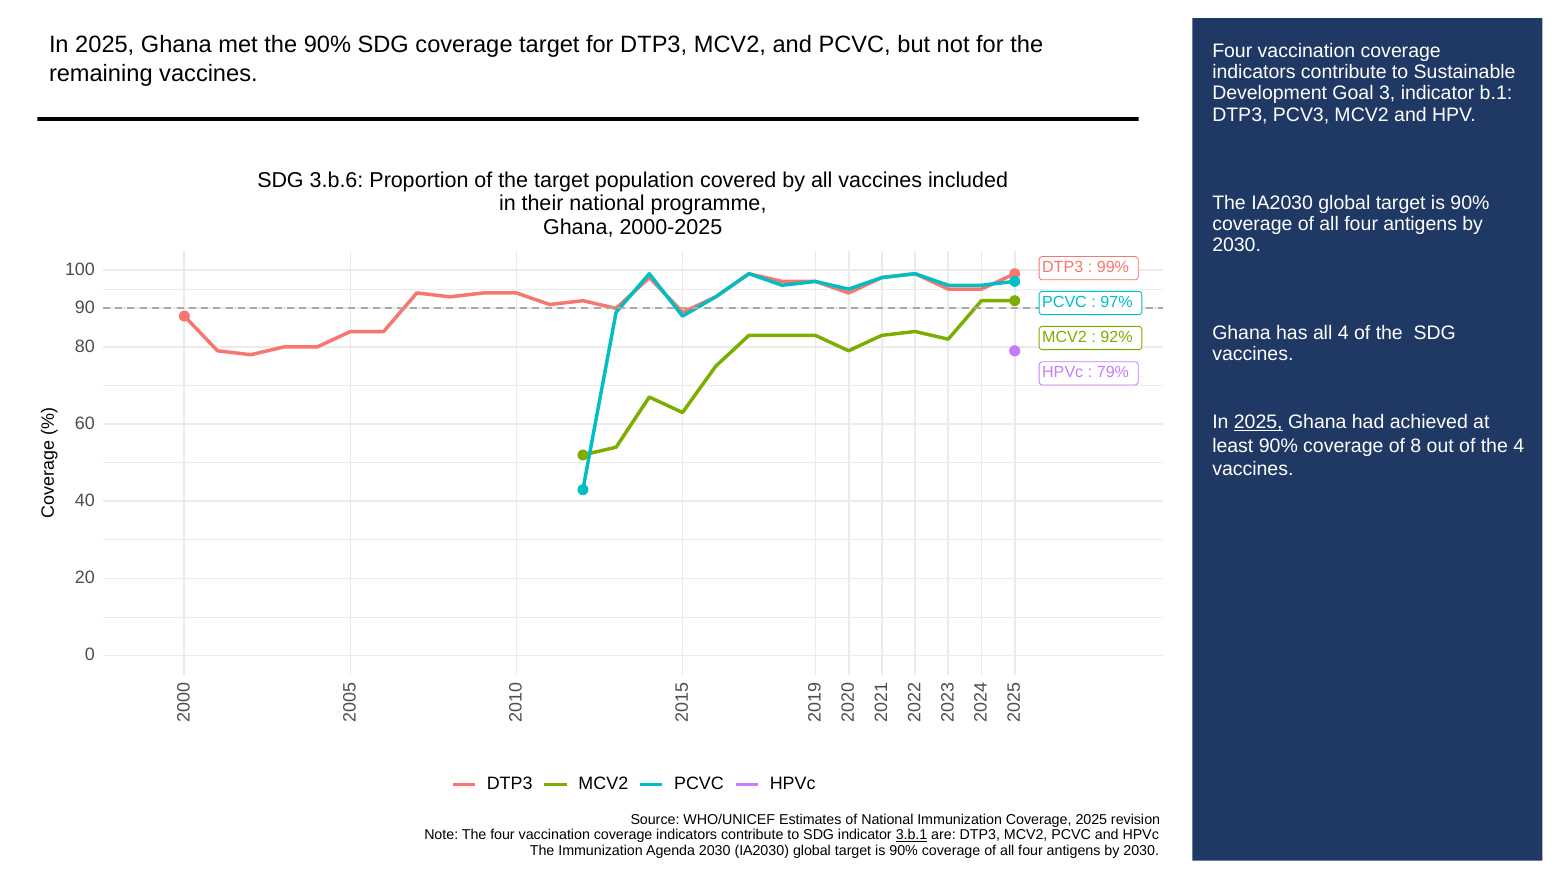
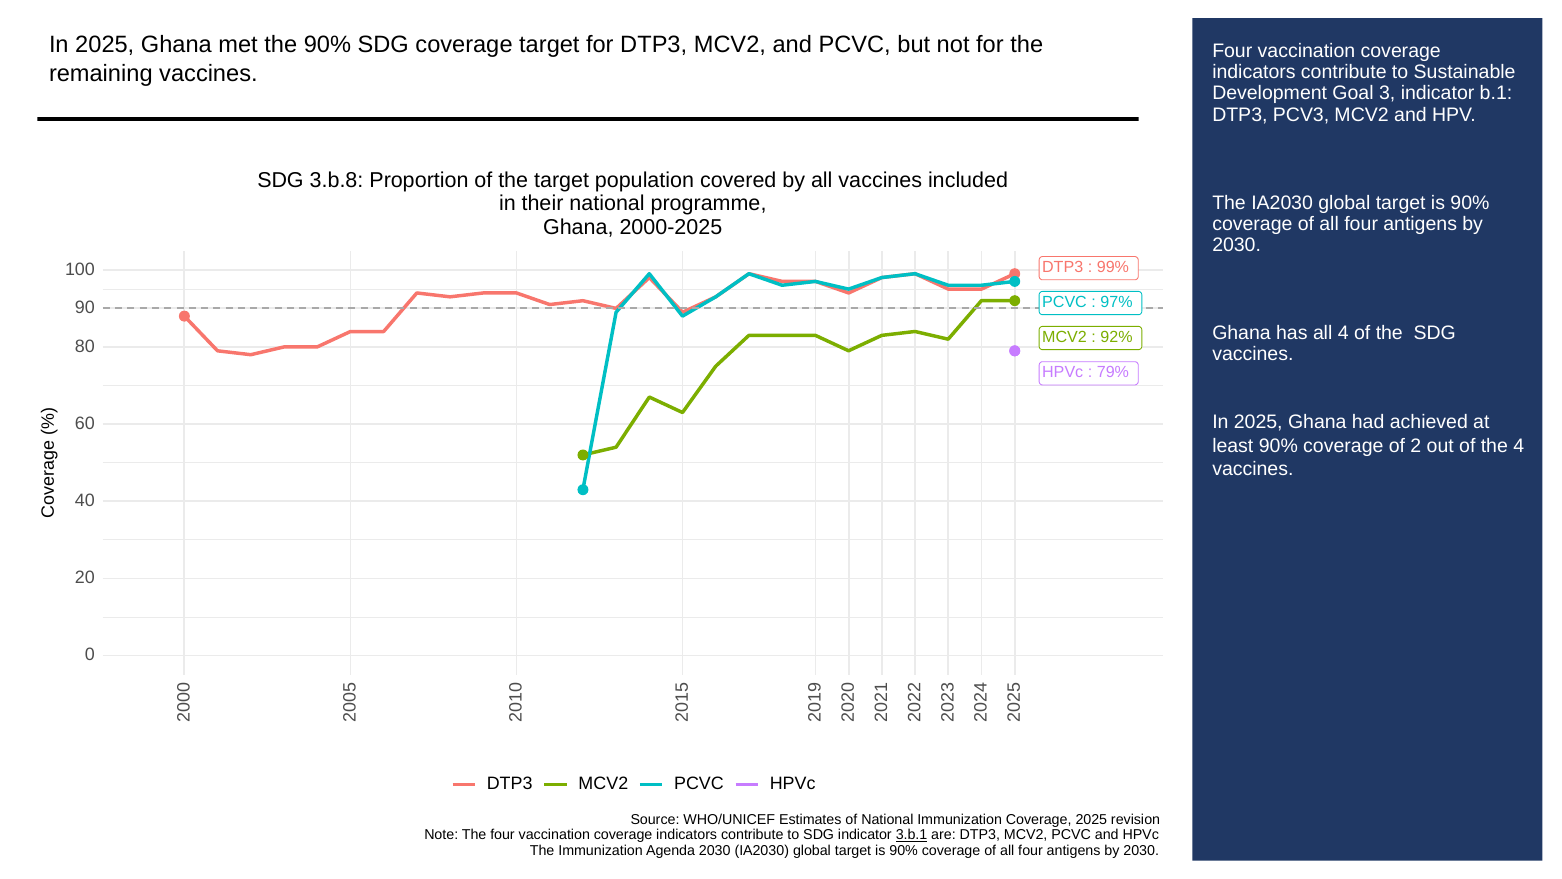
3.b.6: 3.b.6 -> 3.b.8
2025 at (1258, 422) underline: present -> none
of 8: 8 -> 2
